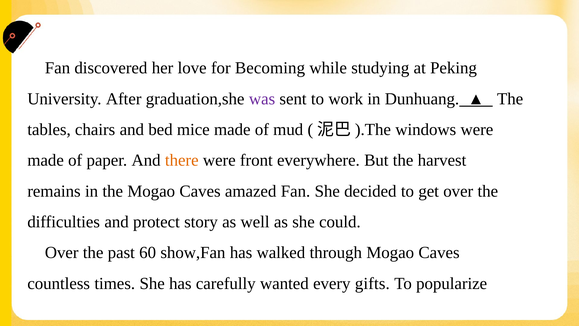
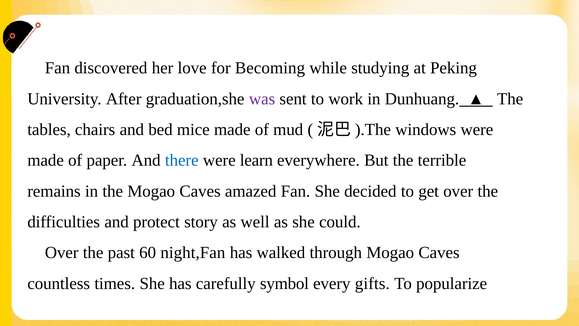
there colour: orange -> blue
front: front -> learn
harvest: harvest -> terrible
show,Fan: show,Fan -> night,Fan
wanted: wanted -> symbol
